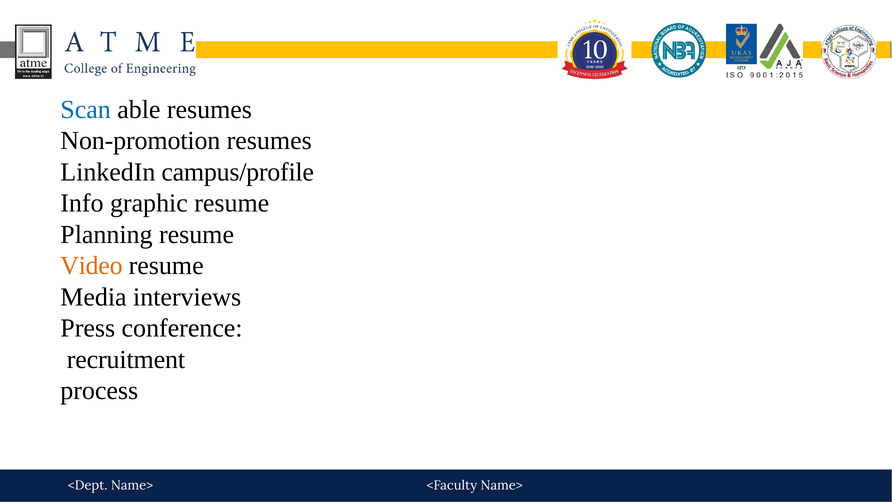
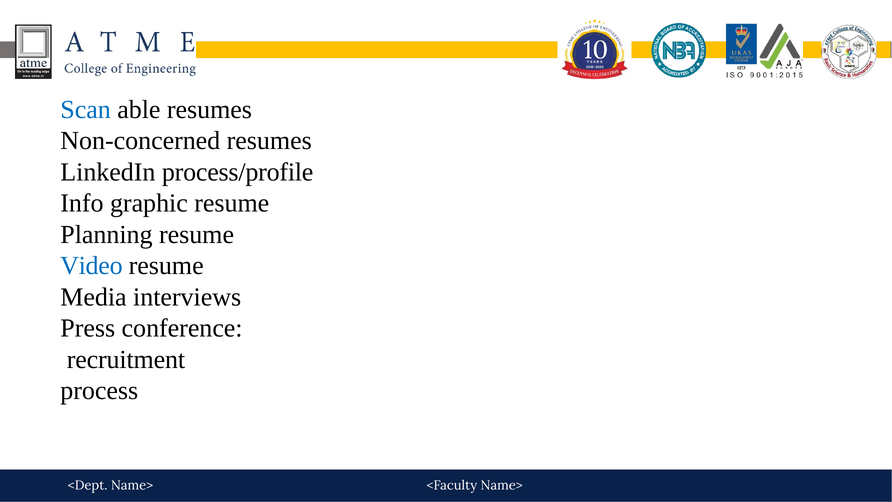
Non-promotion: Non-promotion -> Non-concerned
campus/profile: campus/profile -> process/profile
Video colour: orange -> blue
